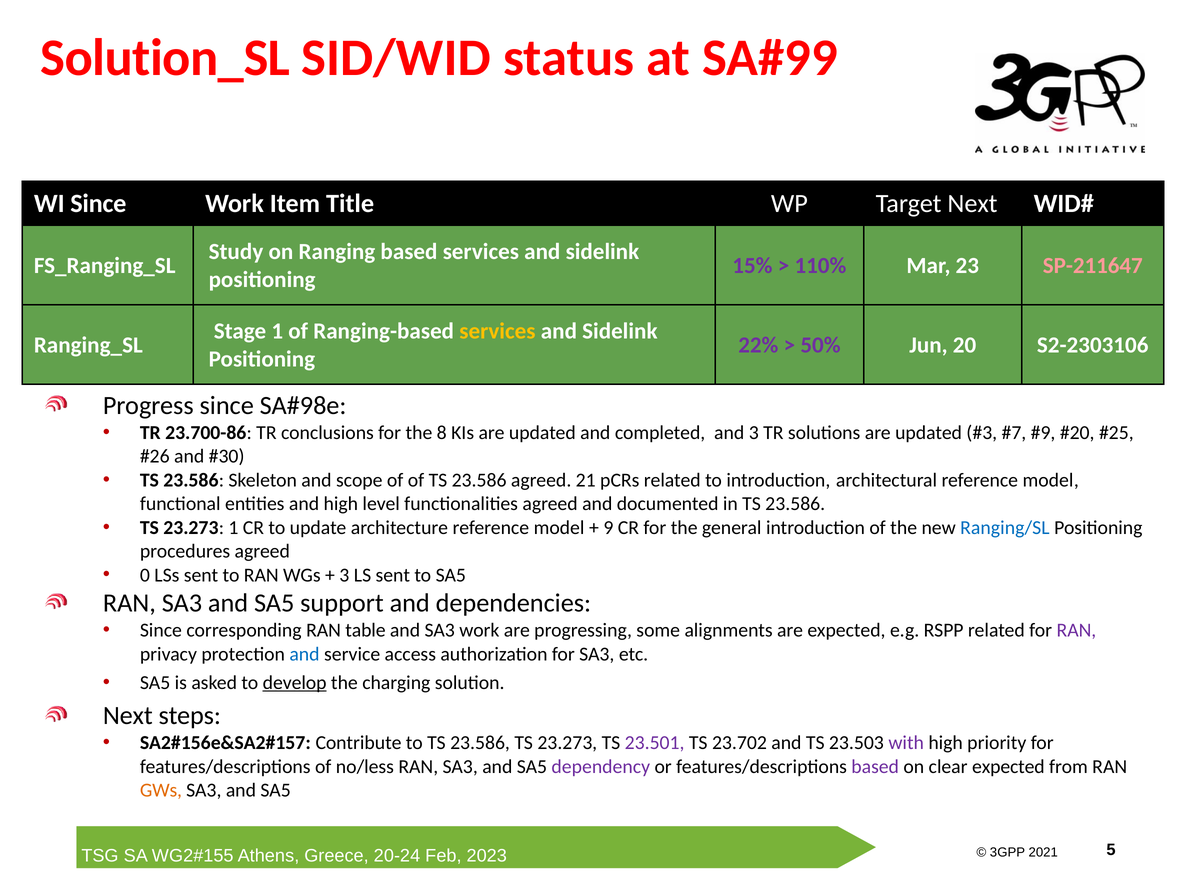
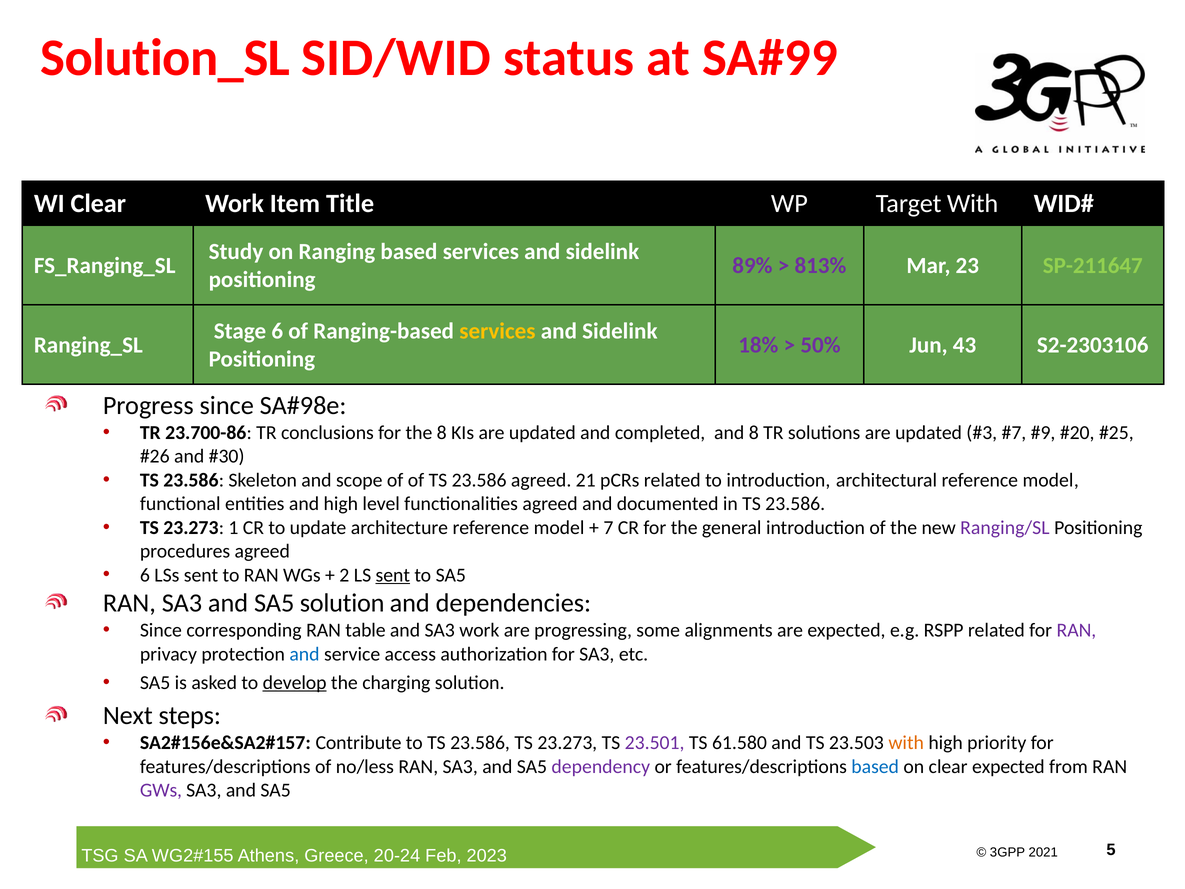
WI Since: Since -> Clear
Target Next: Next -> With
15%: 15% -> 89%
110%: 110% -> 813%
SP-211647 colour: pink -> light green
Stage 1: 1 -> 6
22%: 22% -> 18%
20: 20 -> 43
and 3: 3 -> 8
9: 9 -> 7
Ranging/SL colour: blue -> purple
0 at (145, 575): 0 -> 6
3 at (344, 575): 3 -> 2
sent at (393, 575) underline: none -> present
SA5 support: support -> solution
23.702: 23.702 -> 61.580
with at (906, 743) colour: purple -> orange
based at (875, 766) colour: purple -> blue
GWs colour: orange -> purple
